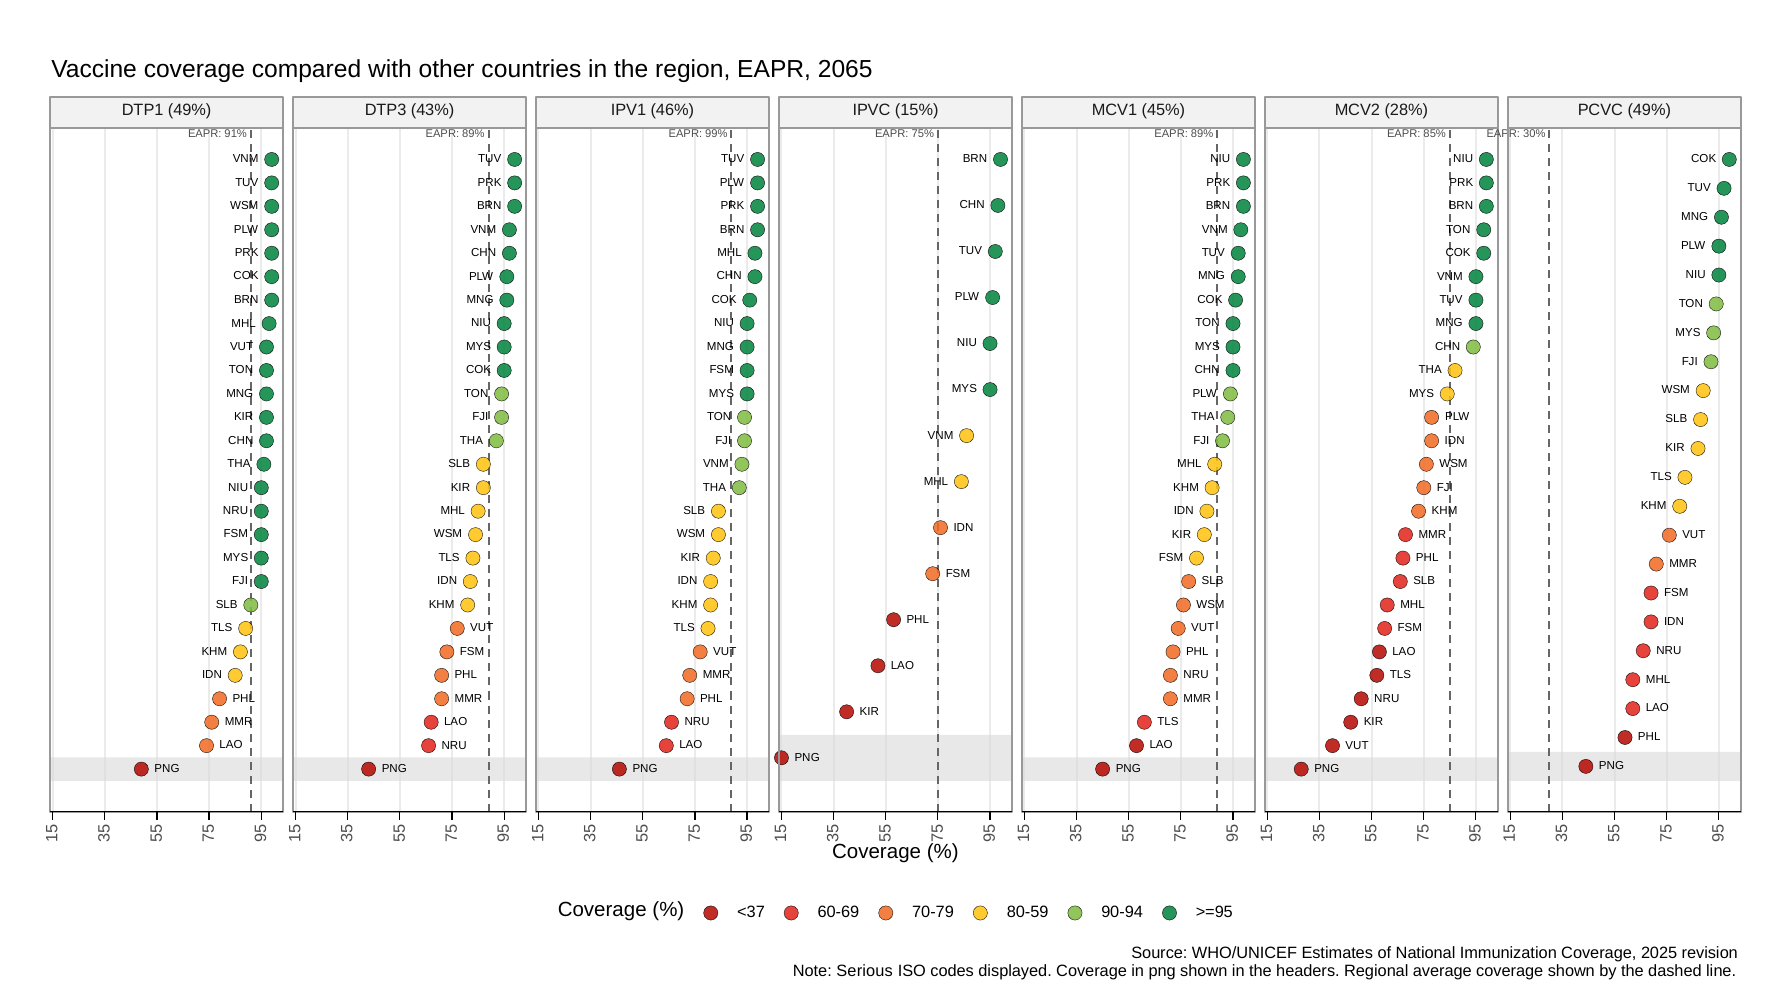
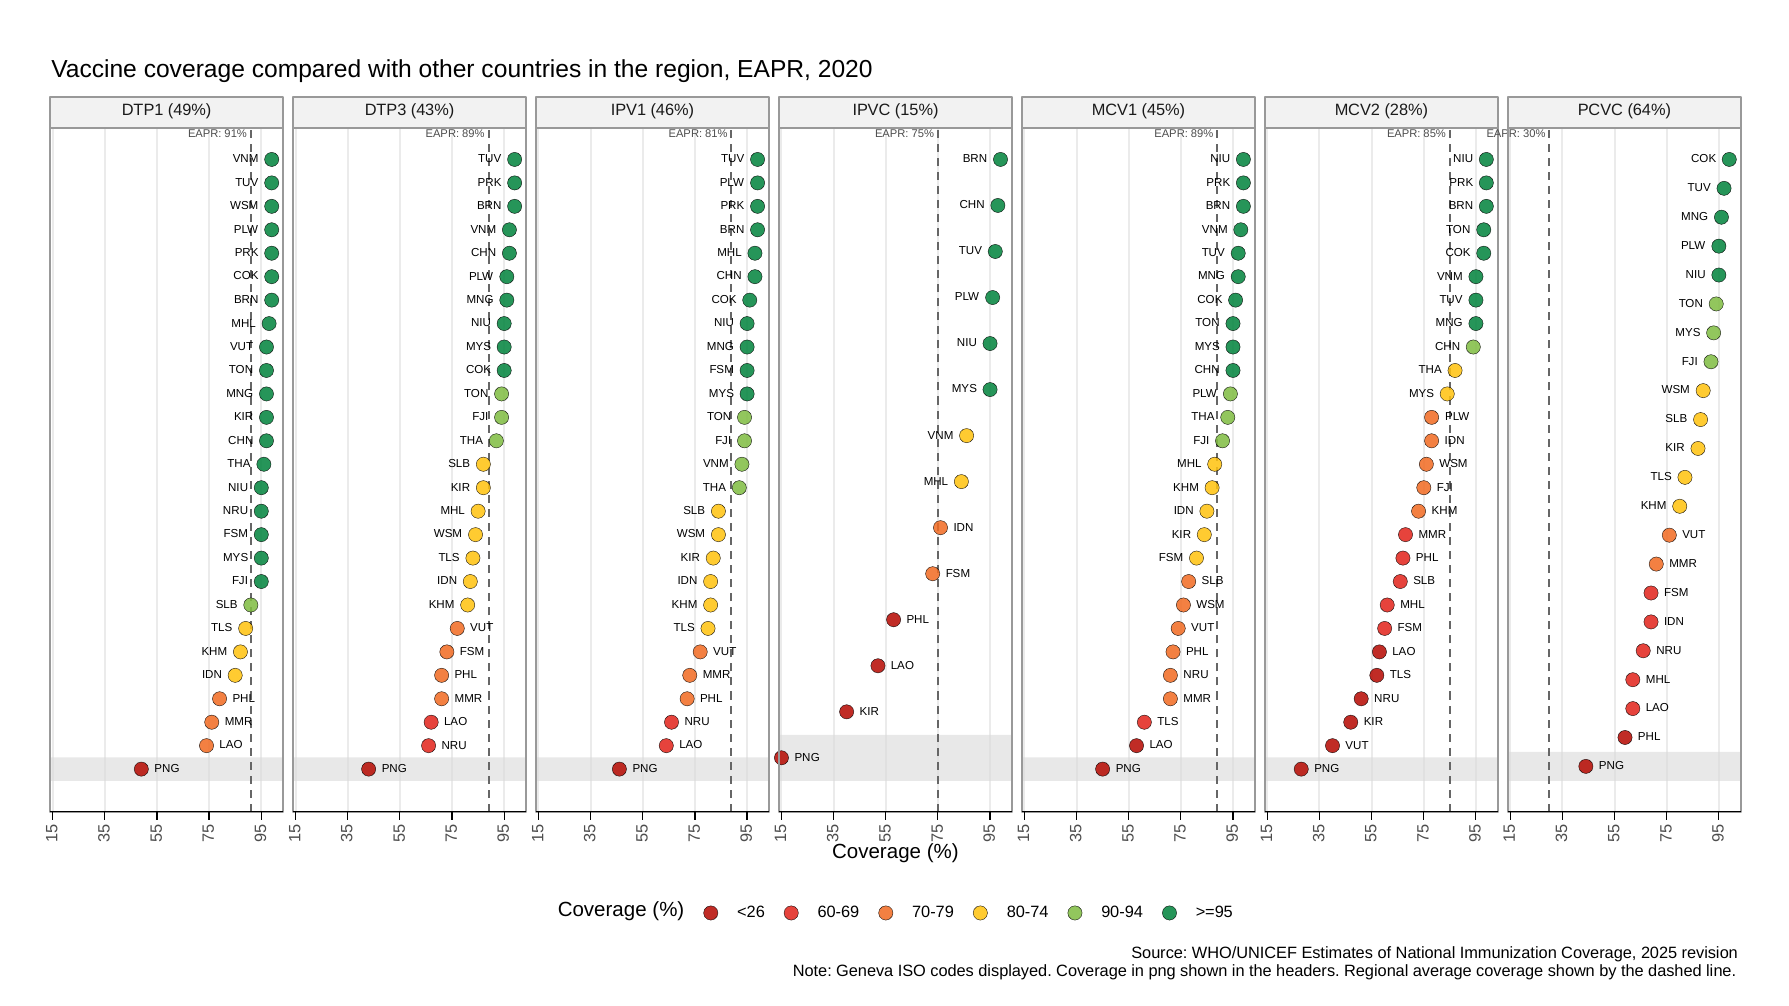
2065: 2065 -> 2020
PCVC 49%: 49% -> 64%
99%: 99% -> 81%
<37: <37 -> <26
80-59: 80-59 -> 80-74
Serious: Serious -> Geneva
